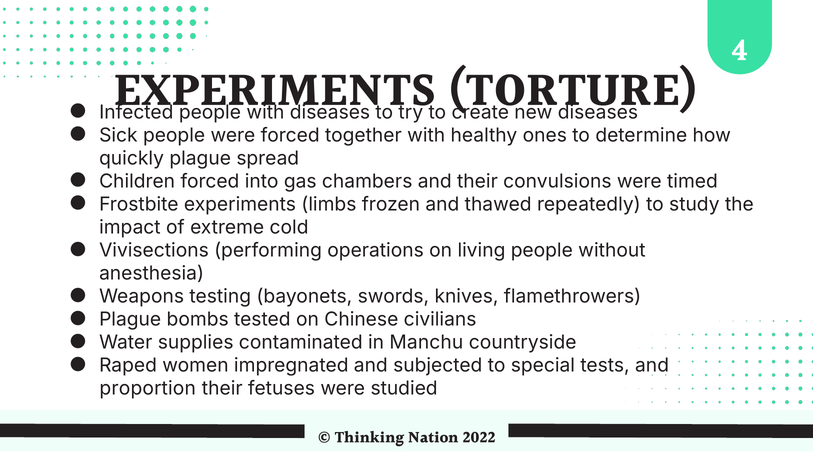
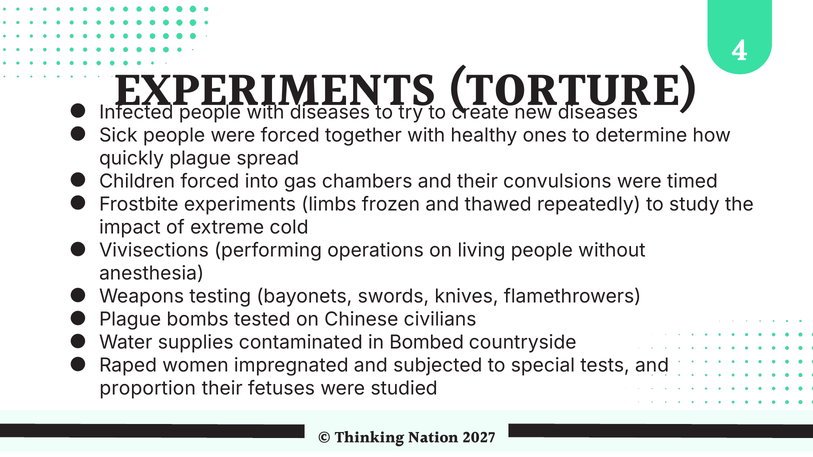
Manchu: Manchu -> Bombed
2022: 2022 -> 2027
